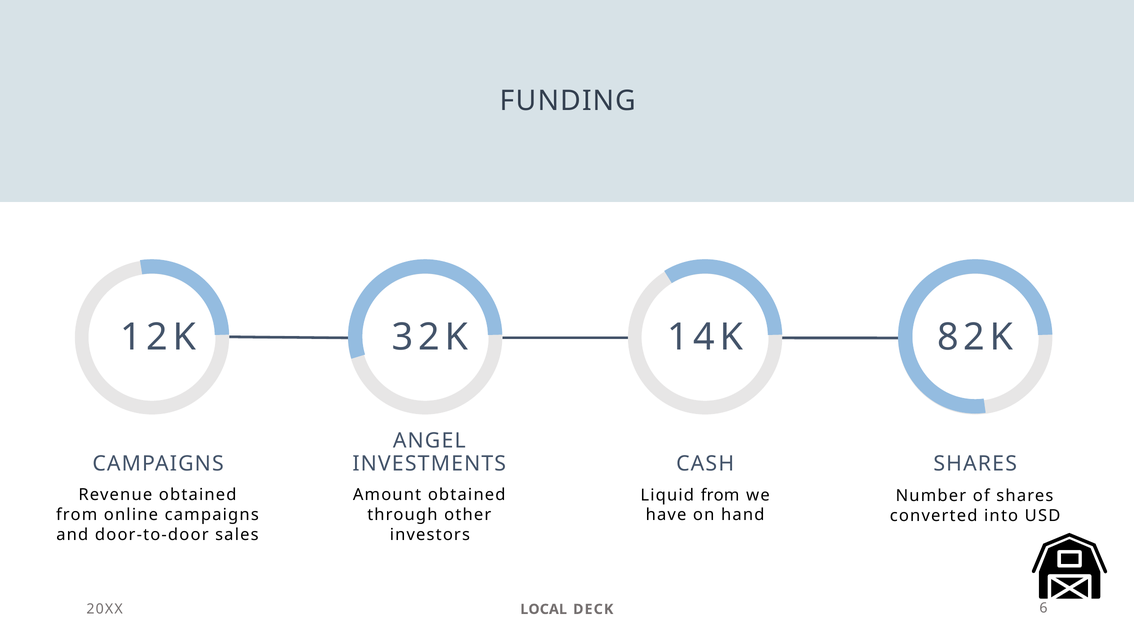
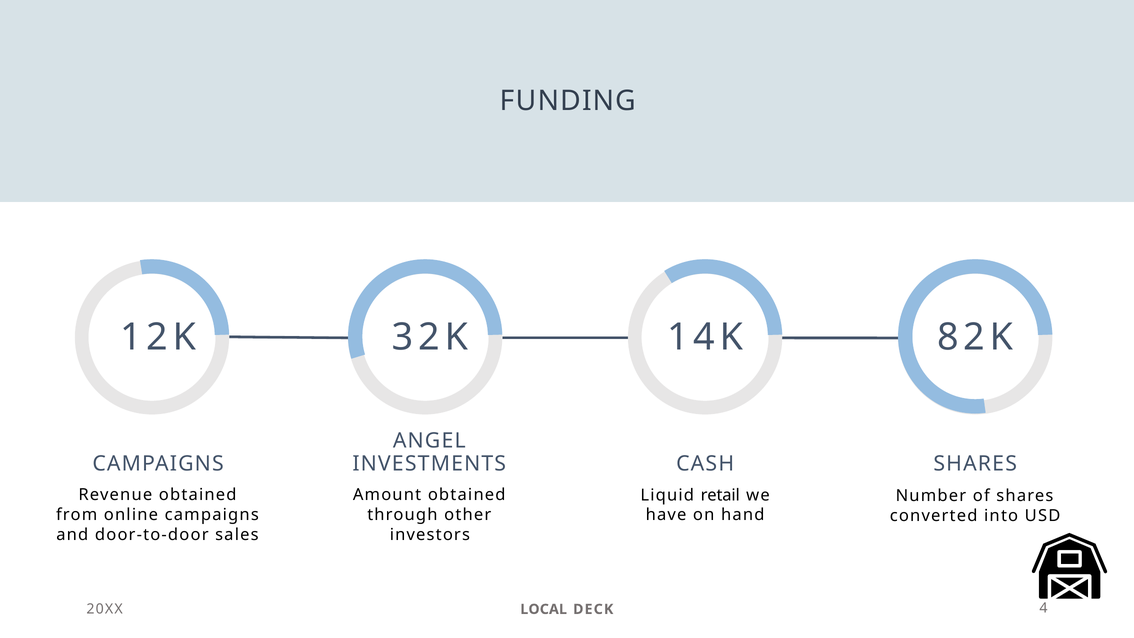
Liquid from: from -> retail
6: 6 -> 4
